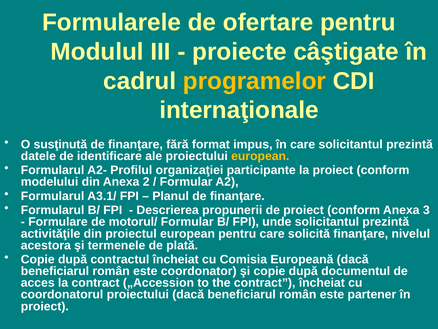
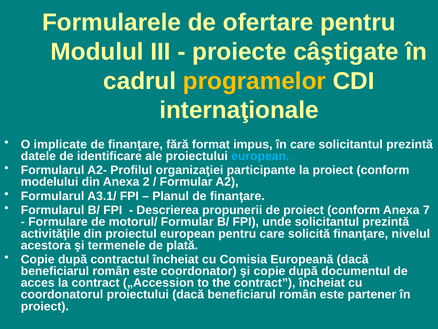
susţinută: susţinută -> implicate
european at (260, 156) colour: yellow -> light blue
3: 3 -> 7
